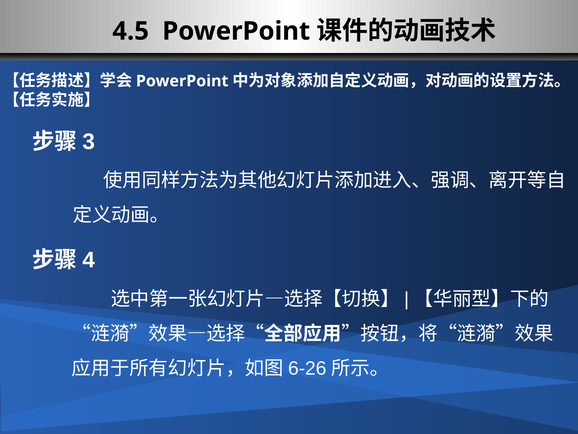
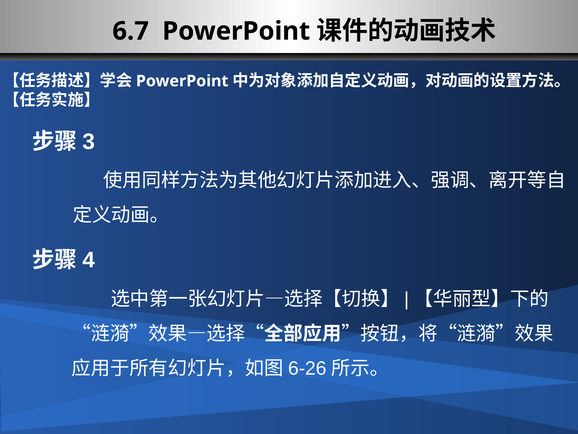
4.5: 4.5 -> 6.7
